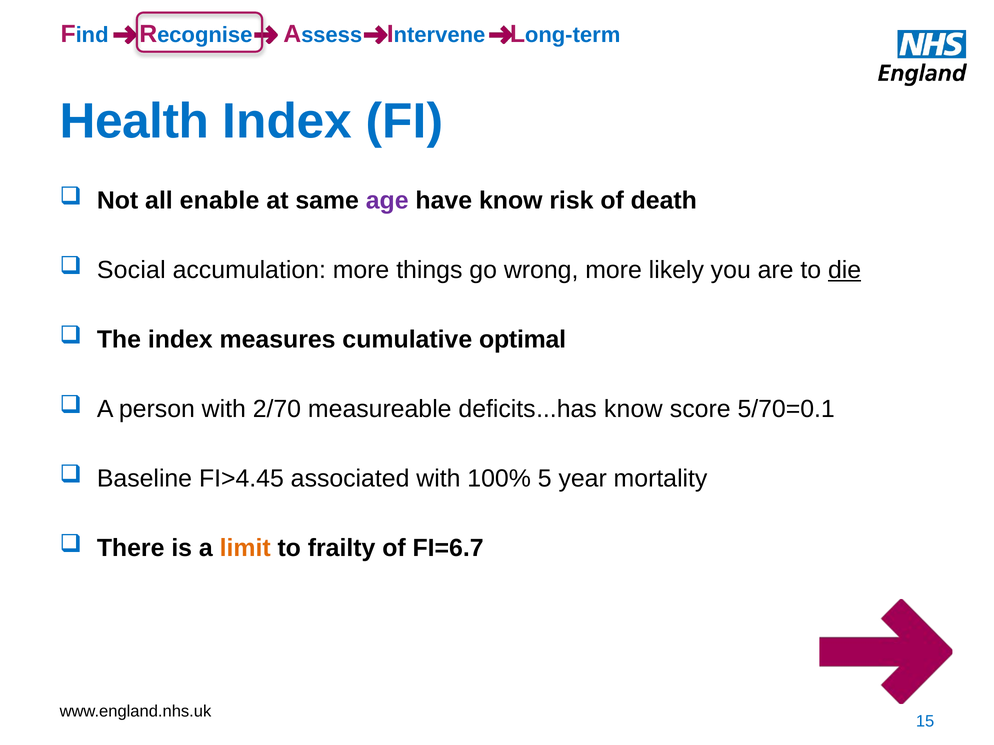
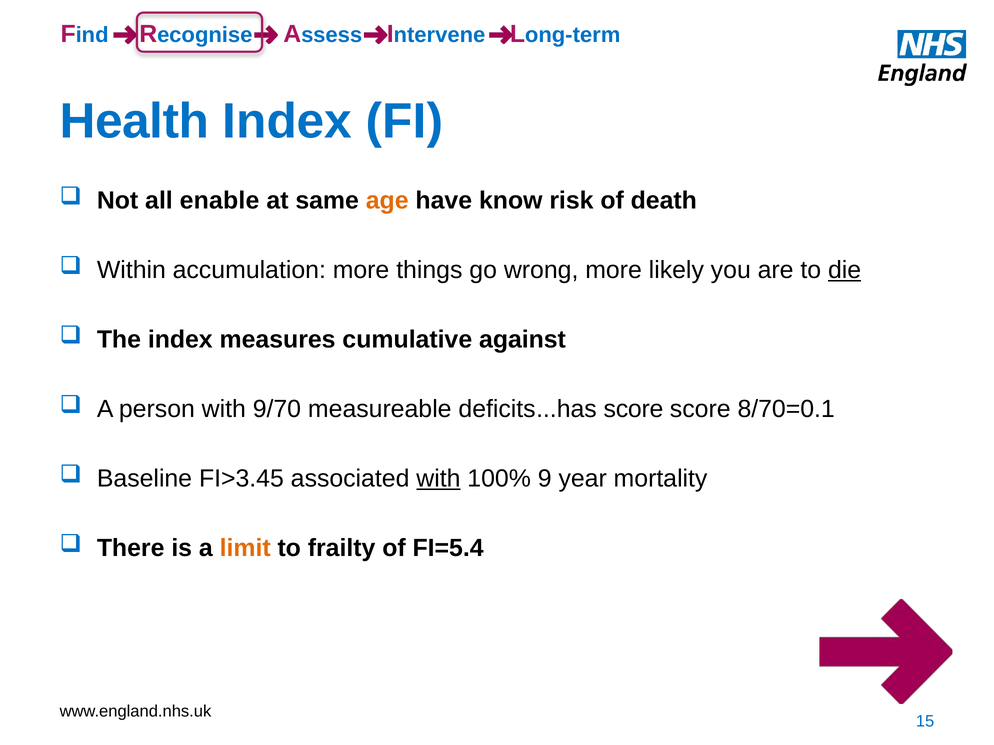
age colour: purple -> orange
Social: Social -> Within
optimal: optimal -> against
2/70: 2/70 -> 9/70
deficits...has know: know -> score
5/70=0.1: 5/70=0.1 -> 8/70=0.1
FI>4.45: FI>4.45 -> FI>3.45
with at (438, 479) underline: none -> present
5: 5 -> 9
FI=6.7: FI=6.7 -> FI=5.4
